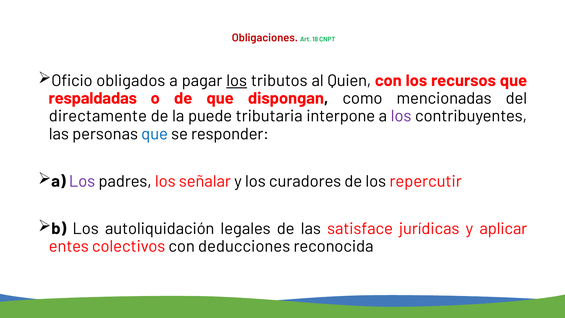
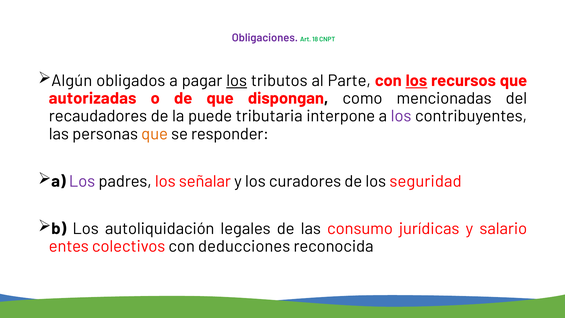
Obligaciones colour: red -> purple
Oficio: Oficio -> Algún
Quien: Quien -> Parte
los at (416, 81) underline: none -> present
respaldadas: respaldadas -> autorizadas
directamente: directamente -> recaudadores
que at (155, 134) colour: blue -> orange
repercutir: repercutir -> seguridad
satisface: satisface -> consumo
aplicar: aplicar -> salario
